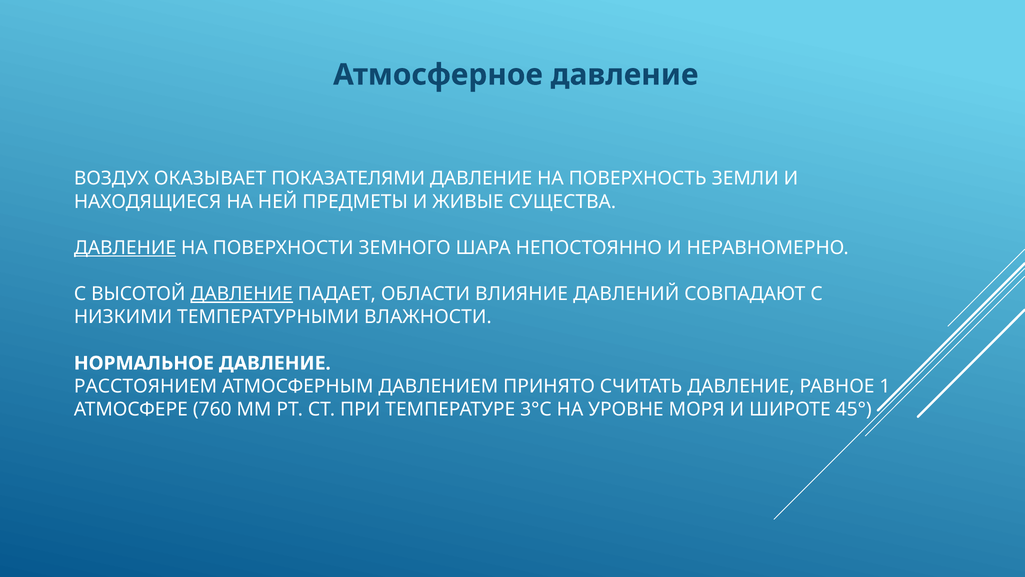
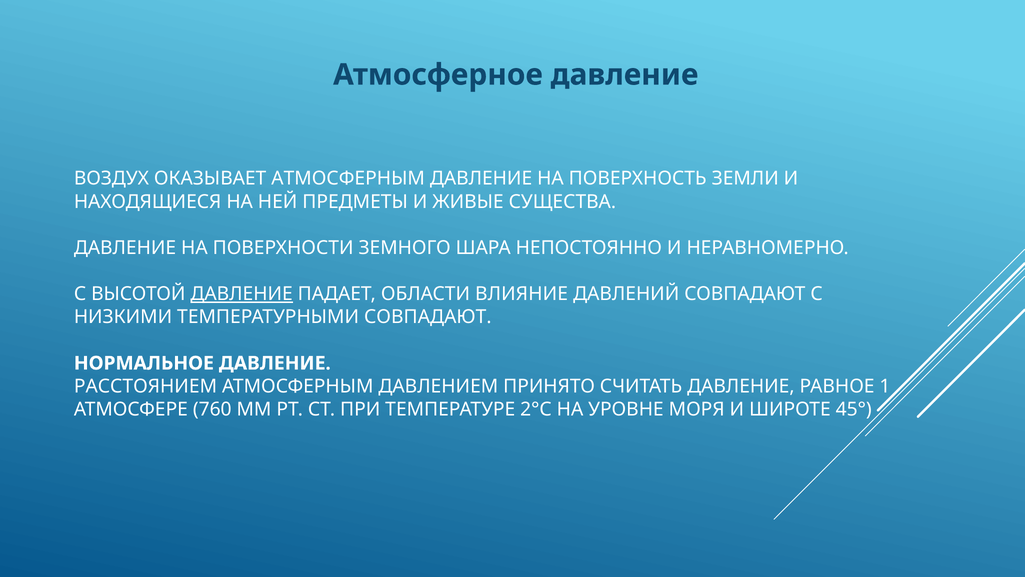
ОКАЗЫВАЕТ ПОКАЗАТЕЛЯМИ: ПОКАЗАТЕЛЯМИ -> АТМОСФЕРНЫМ
ДАВЛЕНИЕ at (125, 248) underline: present -> none
ТЕМПЕРАТУРНЫМИ ВЛАЖНОСТИ: ВЛАЖНОСТИ -> СОВПАДАЮТ
3°С: 3°С -> 2°С
